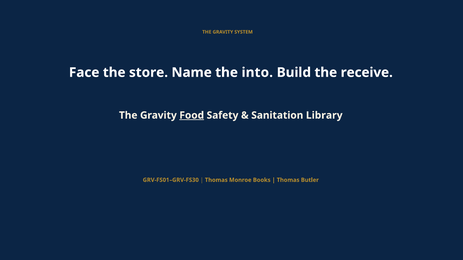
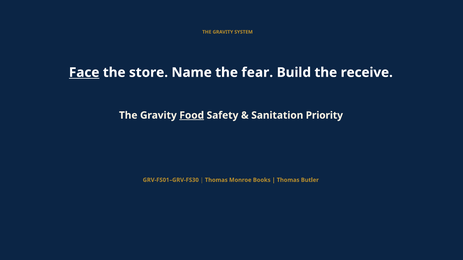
Face underline: none -> present
into: into -> fear
Library: Library -> Priority
